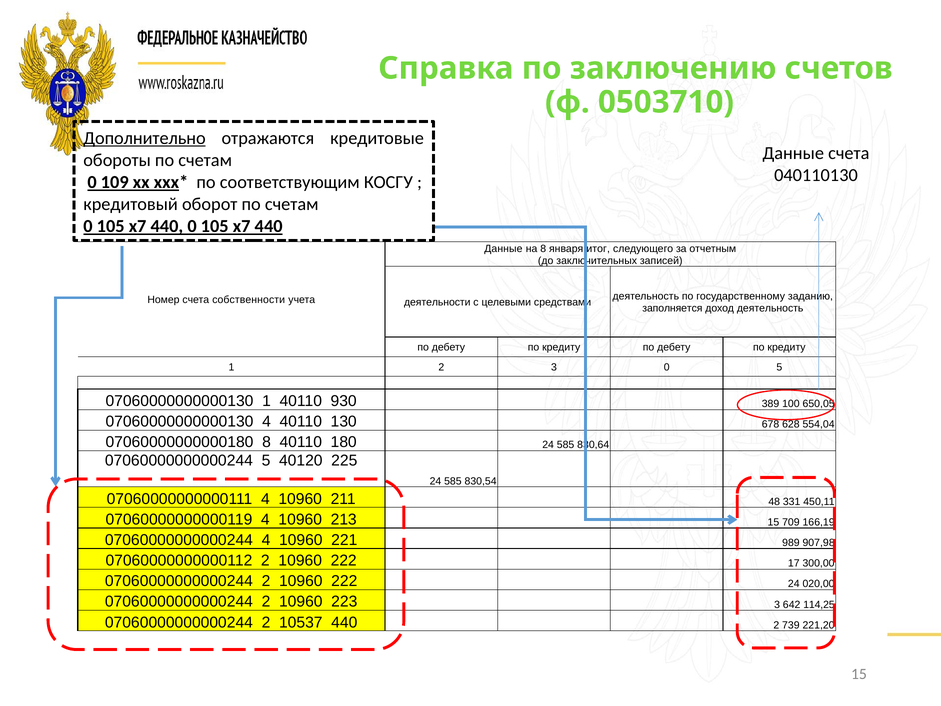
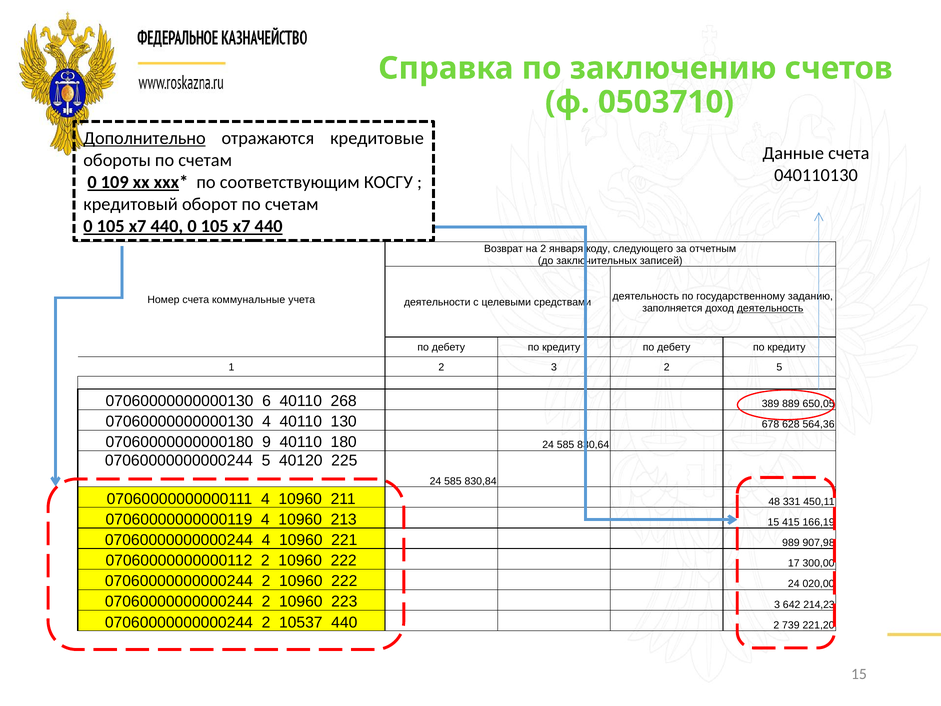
Данные at (503, 249): Данные -> Возврат
на 8: 8 -> 2
итог: итог -> коду
собственности: собственности -> коммунальные
деятельность at (770, 308) underline: none -> present
3 0: 0 -> 2
07060000000000130 1: 1 -> 6
930: 930 -> 268
100: 100 -> 889
554,04: 554,04 -> 564,36
07060000000000180 8: 8 -> 9
830,54: 830,54 -> 830,84
709: 709 -> 415
114,25: 114,25 -> 214,23
